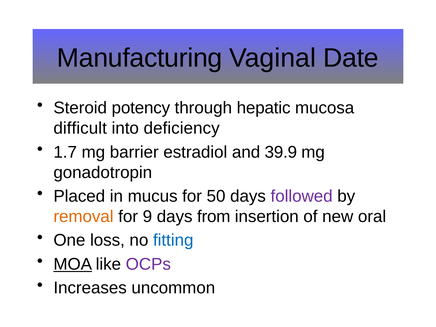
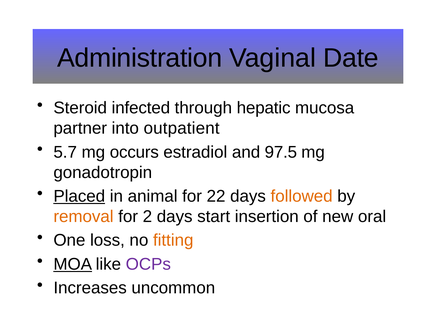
Manufacturing: Manufacturing -> Administration
potency: potency -> infected
difficult: difficult -> partner
deficiency: deficiency -> outpatient
1.7: 1.7 -> 5.7
barrier: barrier -> occurs
39.9: 39.9 -> 97.5
Placed underline: none -> present
mucus: mucus -> animal
50: 50 -> 22
followed colour: purple -> orange
9: 9 -> 2
from: from -> start
fitting colour: blue -> orange
